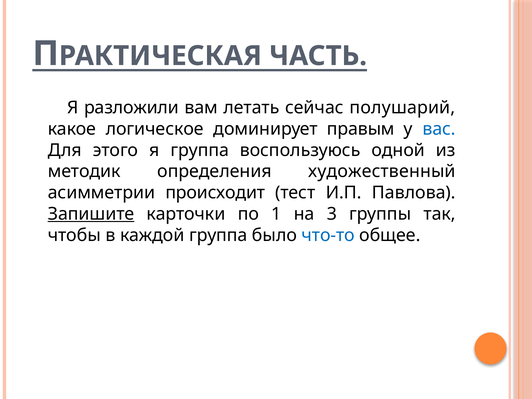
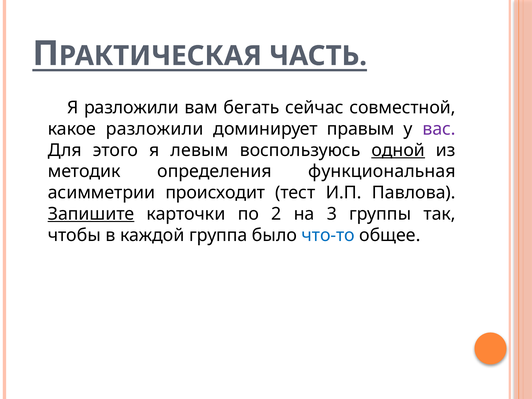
летать: летать -> бегать
полушарий: полушарий -> совместной
какое логическое: логическое -> разложили
вас colour: blue -> purple
я группа: группа -> левым
одной underline: none -> present
художественный: художественный -> функциональная
1: 1 -> 2
